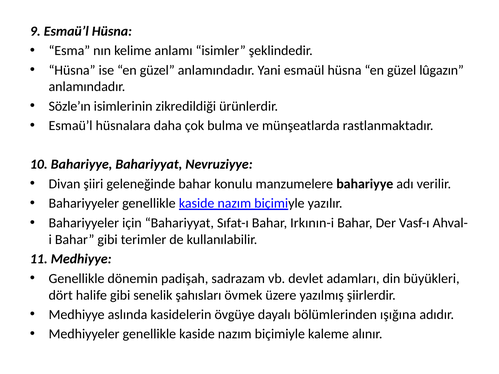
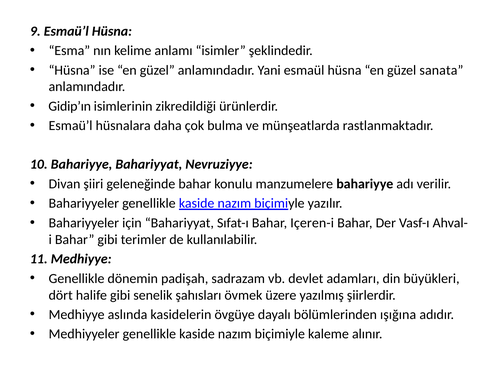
lûgazın: lûgazın -> sanata
Sözle’ın: Sözle’ın -> Gidip’ın
Irkının-i: Irkının-i -> Içeren-i
